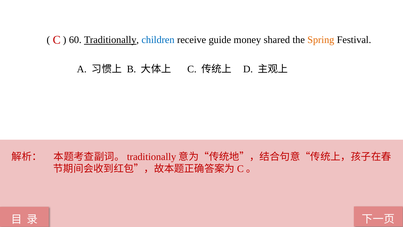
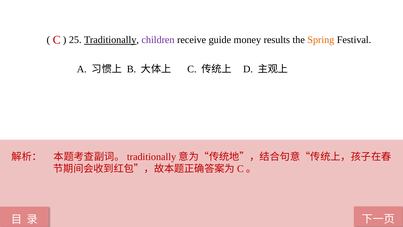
60: 60 -> 25
children colour: blue -> purple
shared: shared -> results
